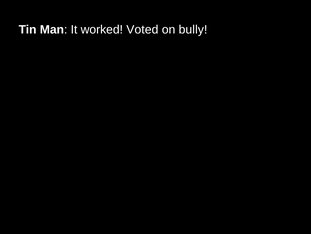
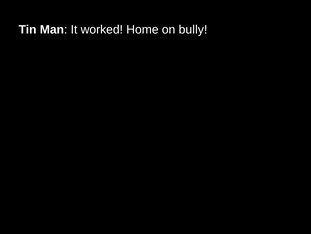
Voted: Voted -> Home
